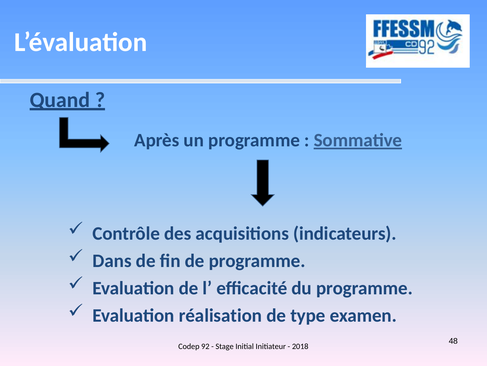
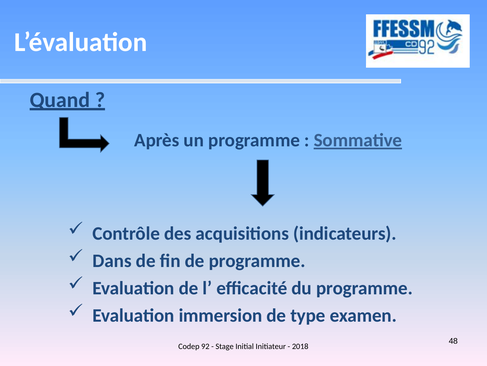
réalisation: réalisation -> immersion
